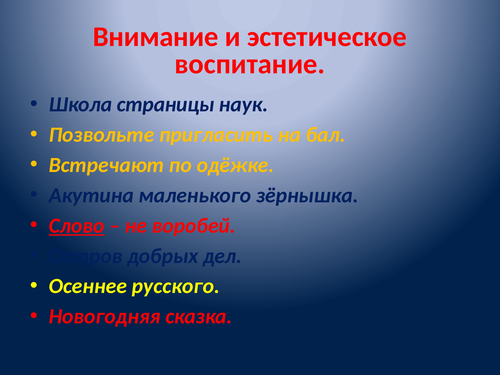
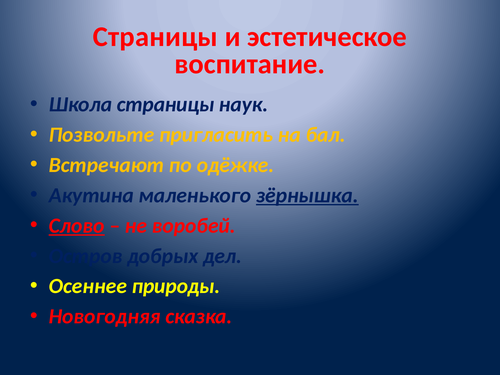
Внимание at (156, 37): Внимание -> Страницы
зёрнышка underline: none -> present
русского: русского -> природы
